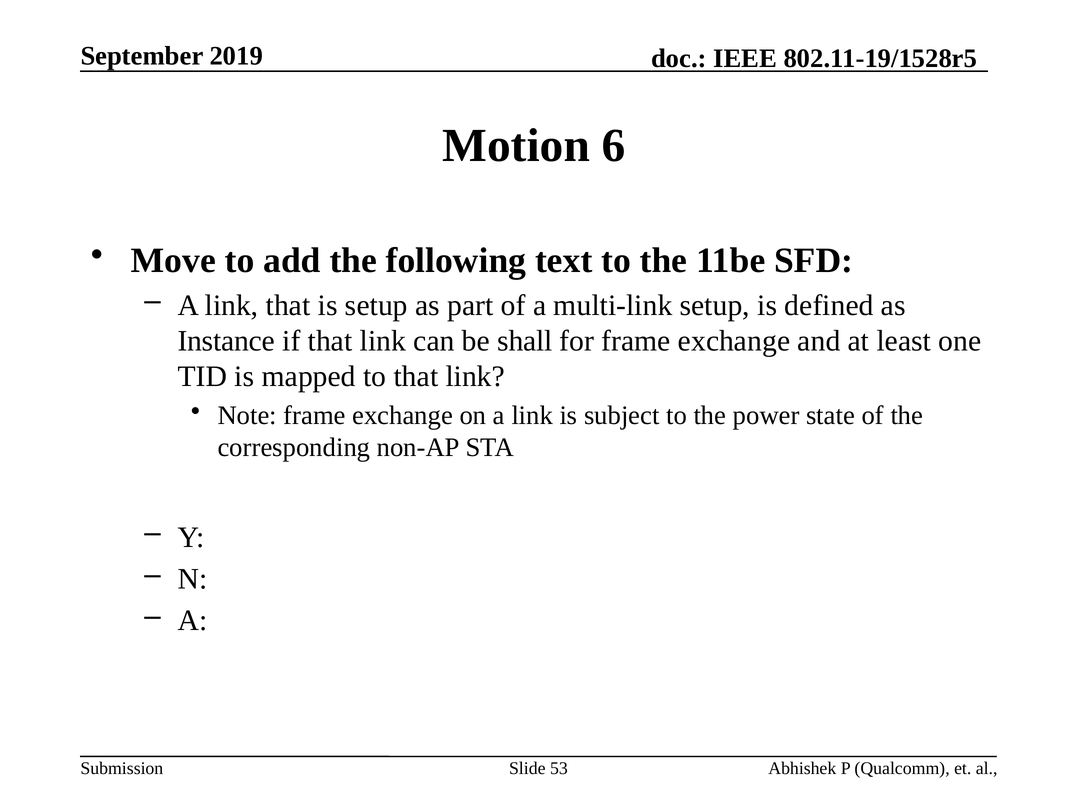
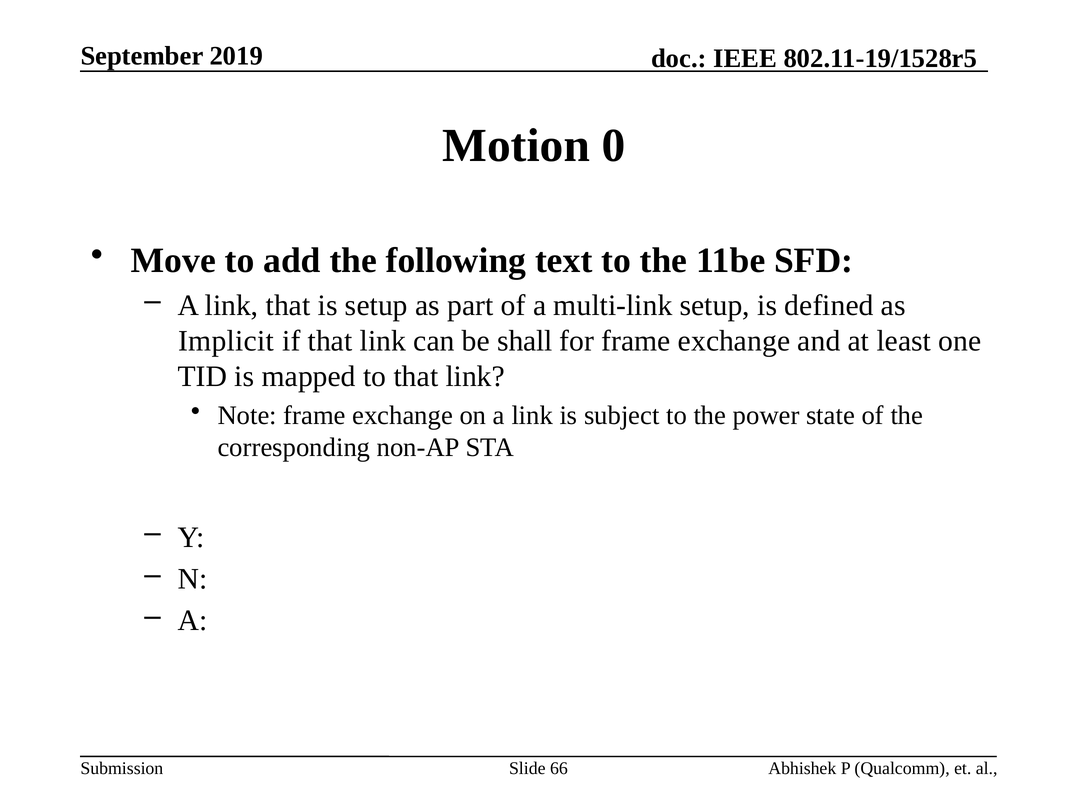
6: 6 -> 0
Instance: Instance -> Implicit
53: 53 -> 66
